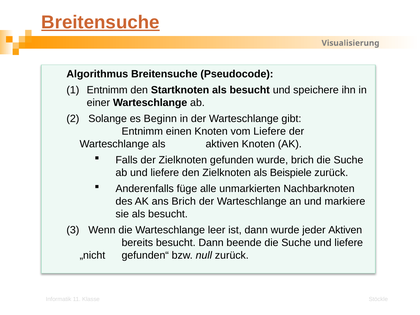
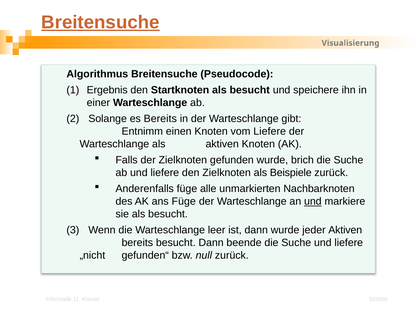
Entnimm at (107, 90): Entnimm -> Ergebnis
es Beginn: Beginn -> Bereits
ans Brich: Brich -> Füge
und at (313, 201) underline: none -> present
